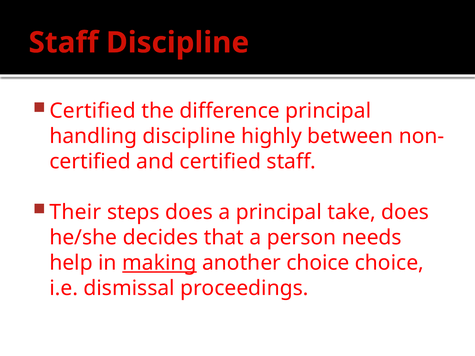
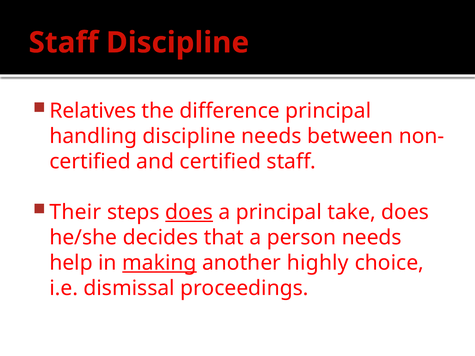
Certified at (93, 111): Certified -> Relatives
discipline highly: highly -> needs
does at (189, 212) underline: none -> present
another choice: choice -> highly
